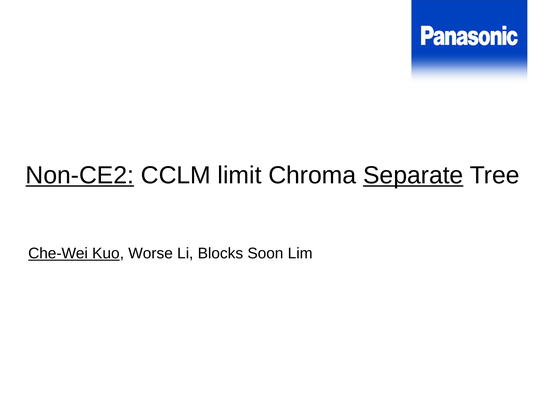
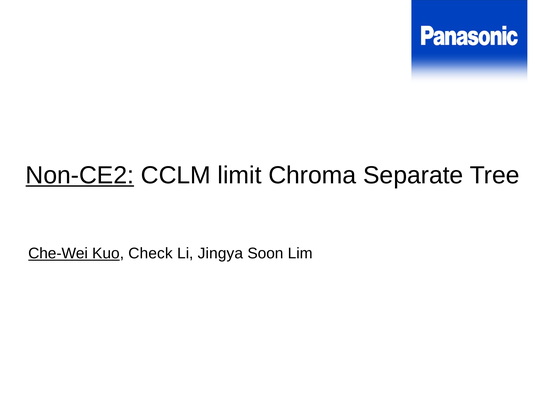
Separate underline: present -> none
Worse: Worse -> Check
Blocks: Blocks -> Jingya
